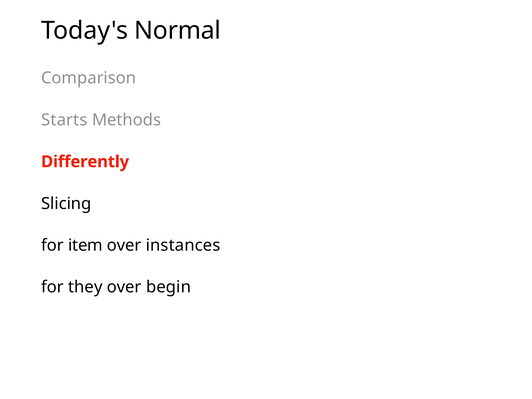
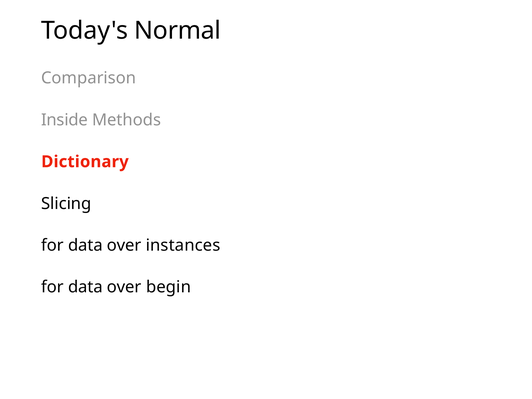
Starts: Starts -> Inside
Differently: Differently -> Dictionary
item at (85, 245): item -> data
they at (85, 287): they -> data
